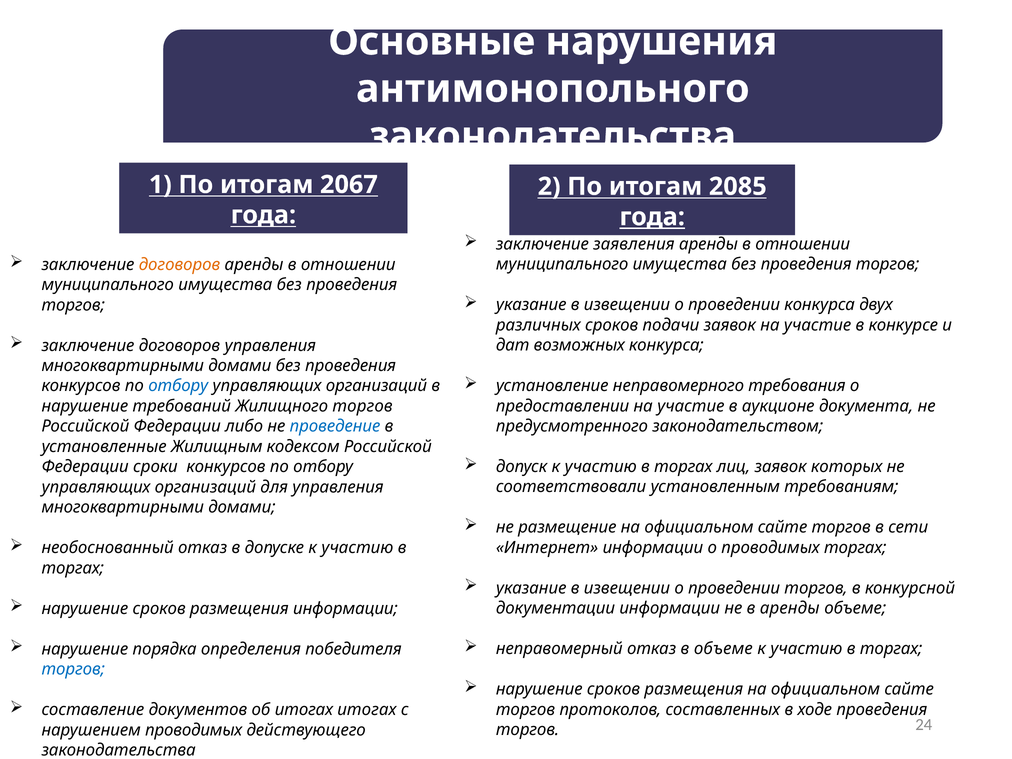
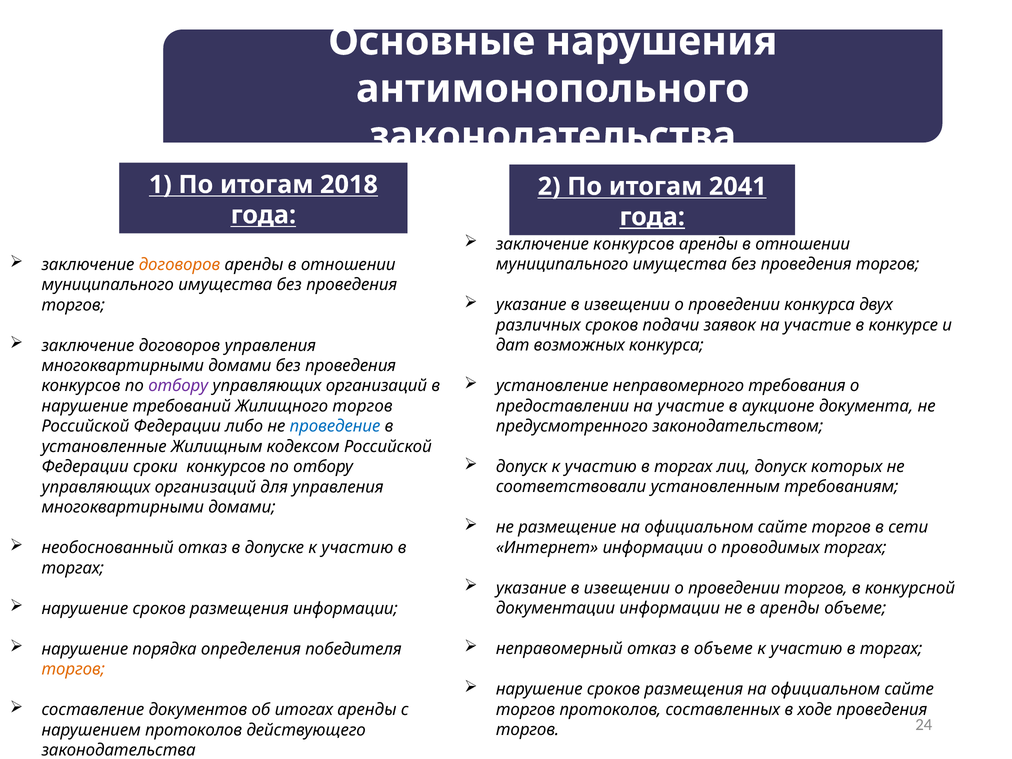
2067: 2067 -> 2018
2085: 2085 -> 2041
заключение заявления: заявления -> конкурсов
отбору at (178, 386) colour: blue -> purple
лиц заявок: заявок -> допуск
торгов at (73, 669) colour: blue -> orange
итогах итогах: итогах -> аренды
нарушением проводимых: проводимых -> протоколов
